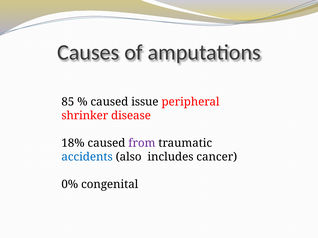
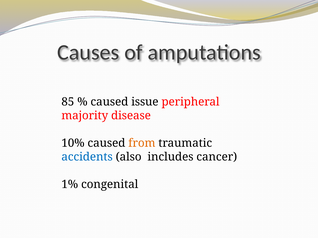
shrinker: shrinker -> majority
18%: 18% -> 10%
from colour: purple -> orange
0%: 0% -> 1%
